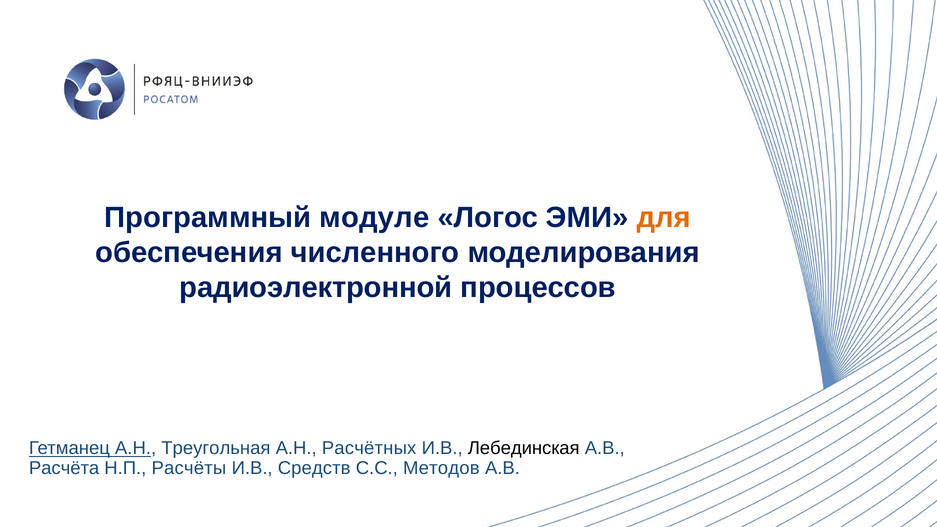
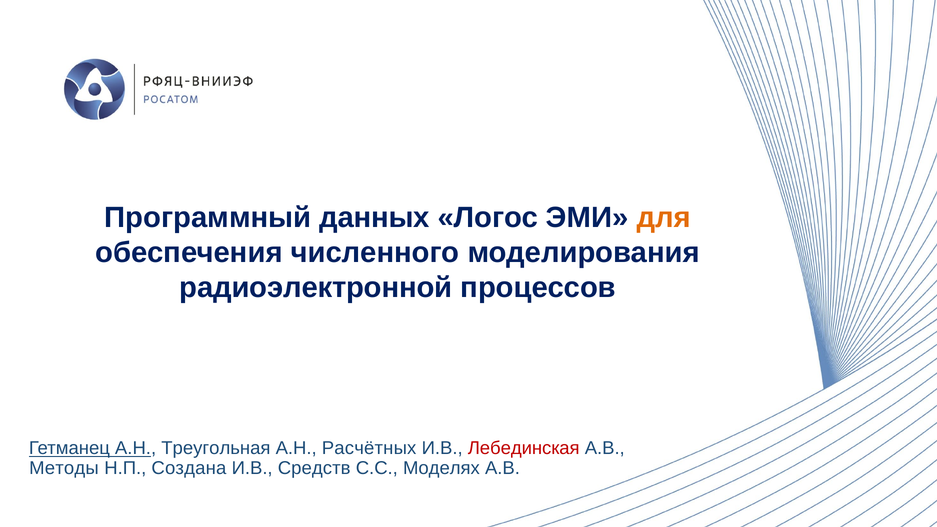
модуле: модуле -> данных
Лебединская colour: black -> red
Расчёта: Расчёта -> Методы
Расчёты: Расчёты -> Создана
Методов: Методов -> Моделях
